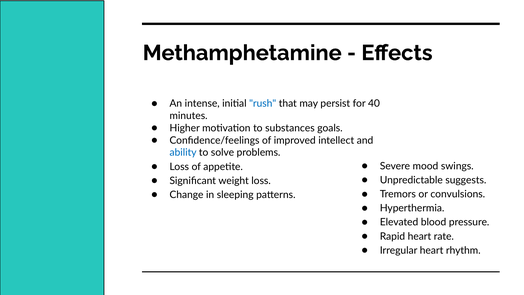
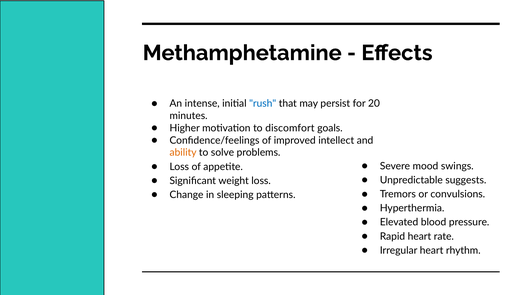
40: 40 -> 20
substances: substances -> discomfort
ability colour: blue -> orange
